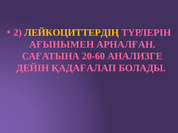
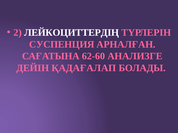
ЛЕЙКОЦИТТЕРДІҢ colour: yellow -> white
АҒЫНЫМЕН: АҒЫНЫМЕН -> СУСПЕНЦИЯ
20-60: 20-60 -> 62-60
